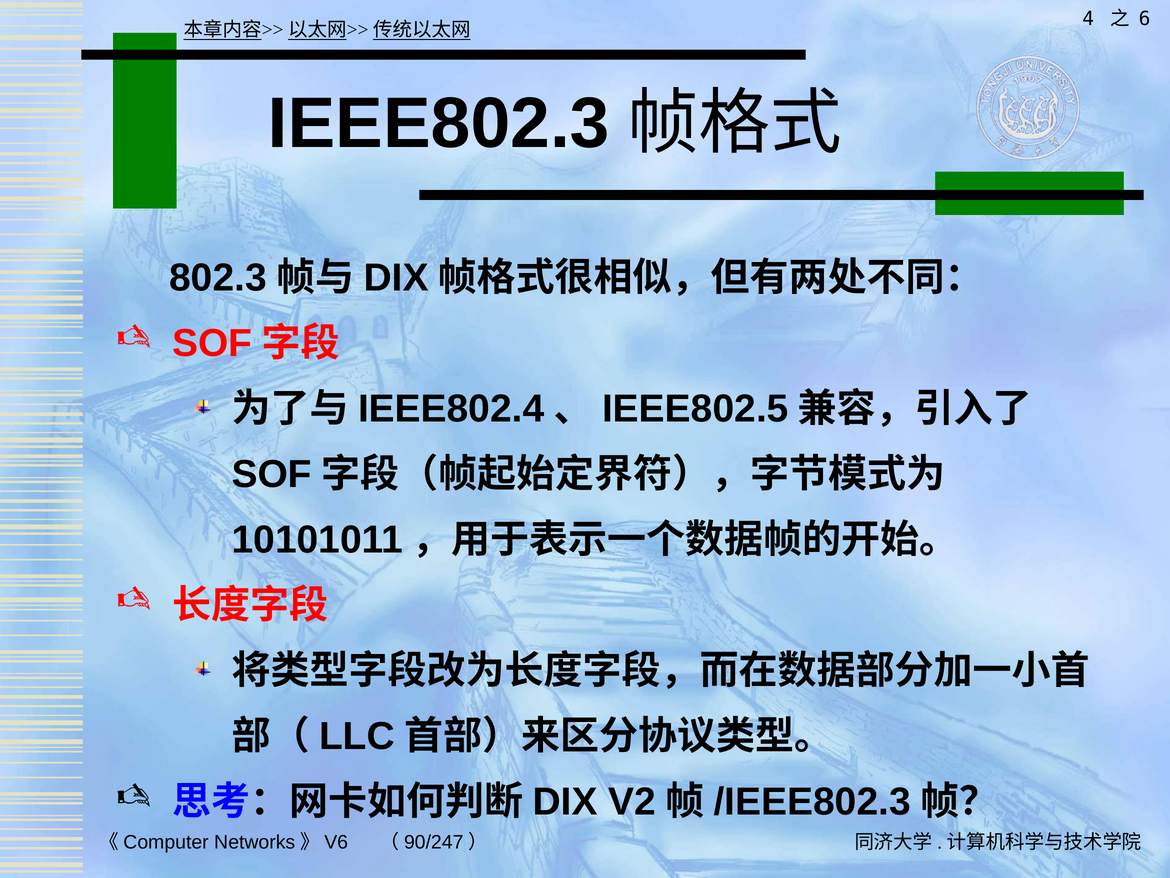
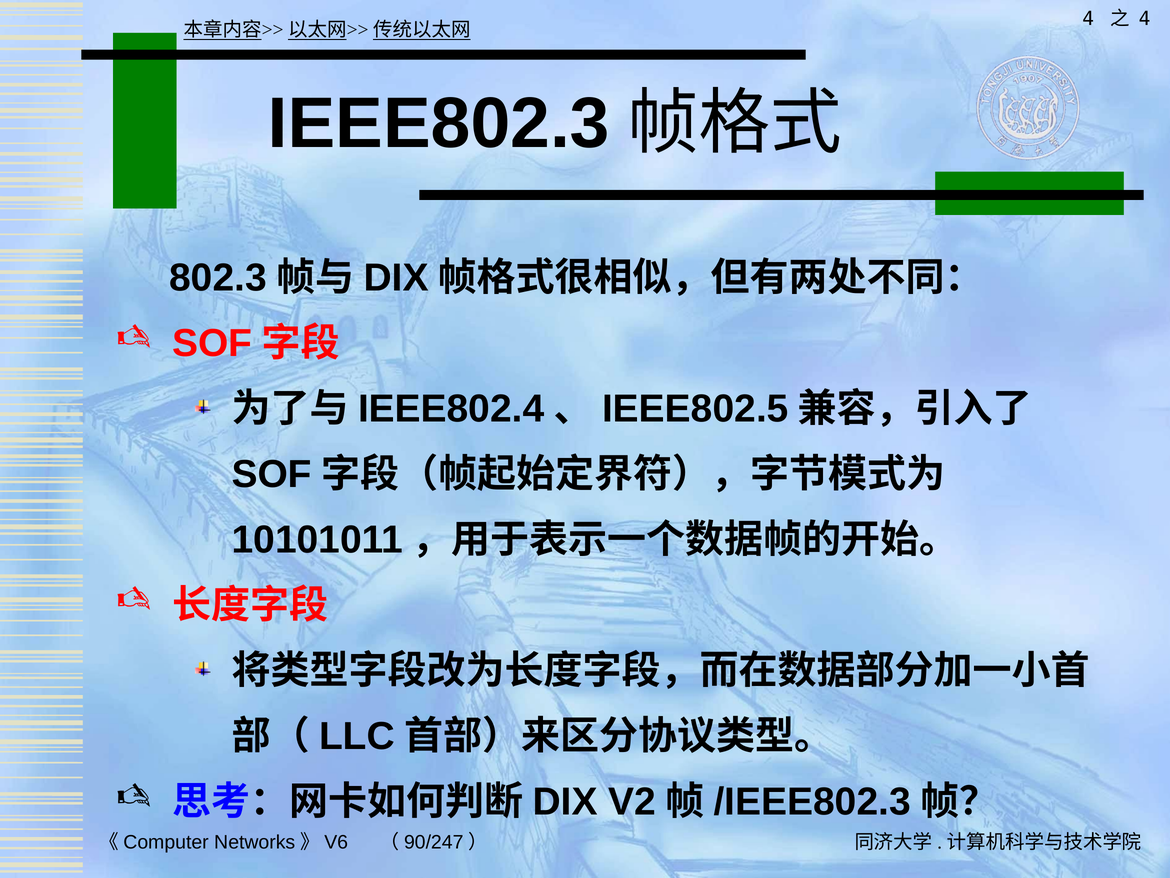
6 at (1145, 19): 6 -> 4
